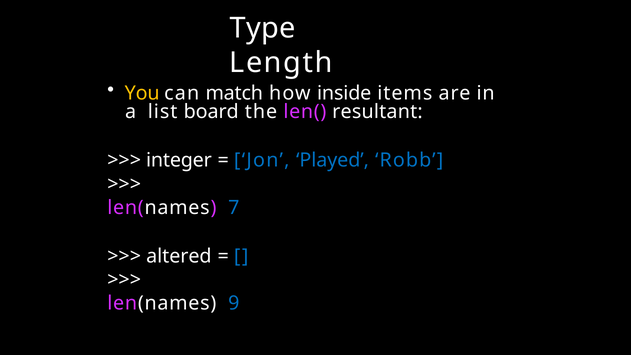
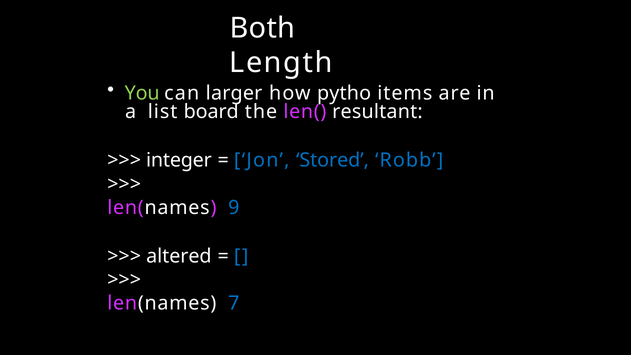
Type: Type -> Both
You colour: yellow -> light green
match: match -> larger
inside: inside -> pytho
Played: Played -> Stored
7: 7 -> 9
9: 9 -> 7
